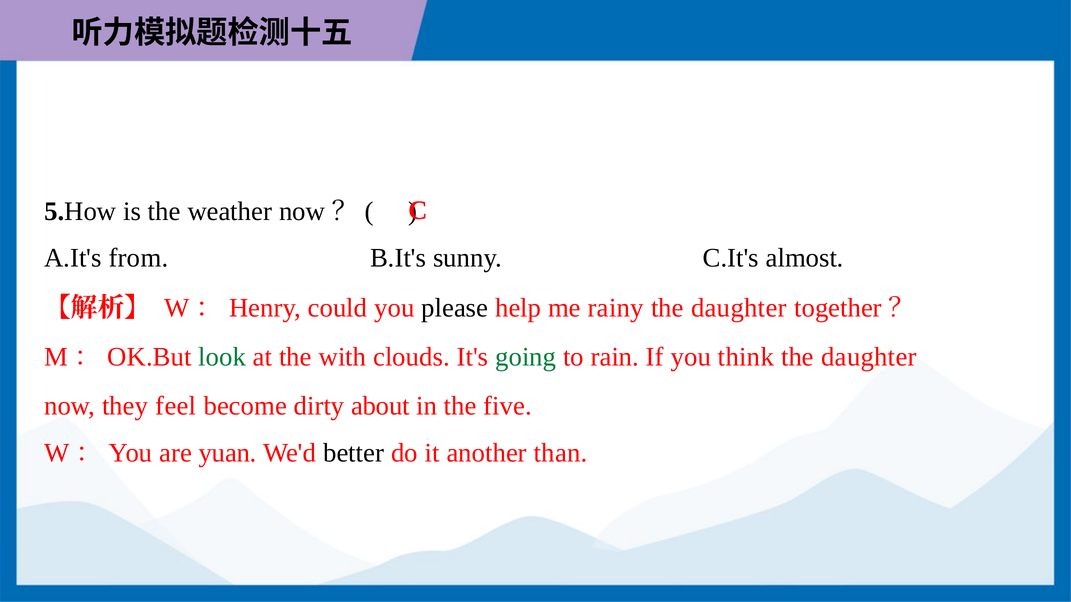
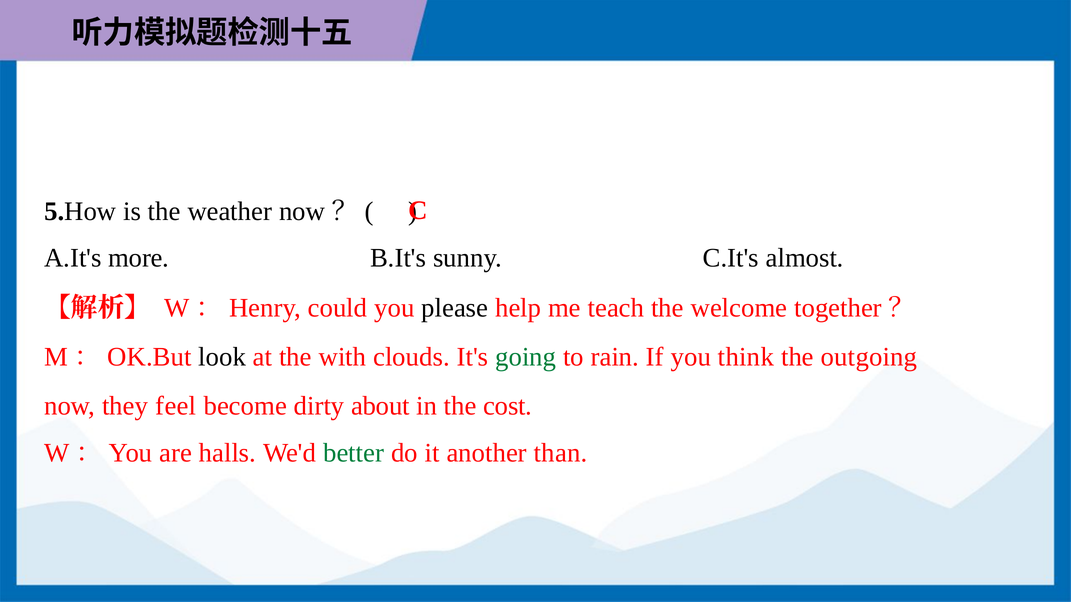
from: from -> more
rainy: rainy -> teach
daughter at (739, 308): daughter -> welcome
look colour: green -> black
daughter at (869, 357): daughter -> outgoing
five: five -> cost
yuan: yuan -> halls
better colour: black -> green
